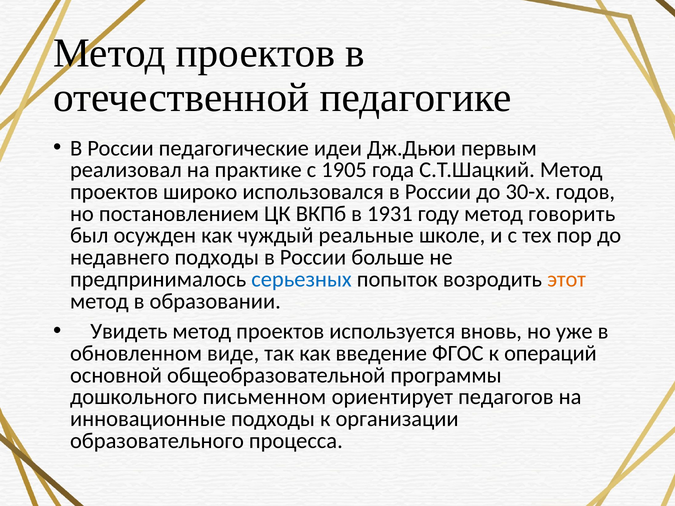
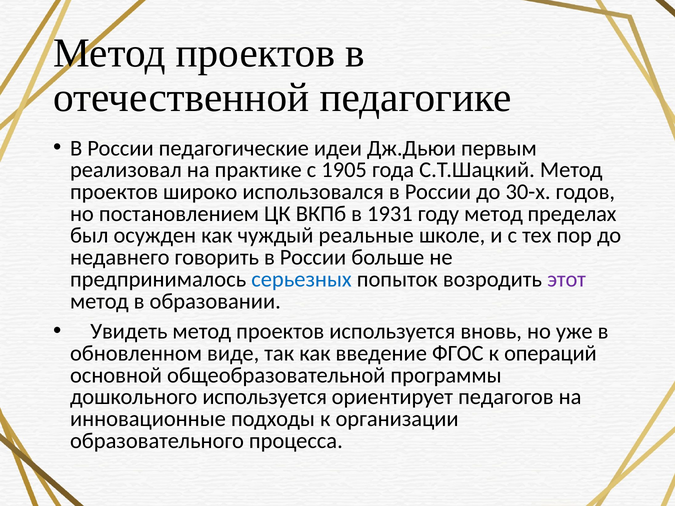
говорить: говорить -> пределах
недавнего подходы: подходы -> говорить
этот colour: orange -> purple
дошкольного письменном: письменном -> используется
